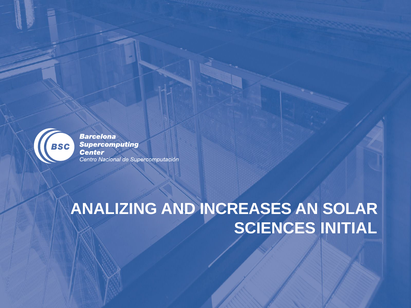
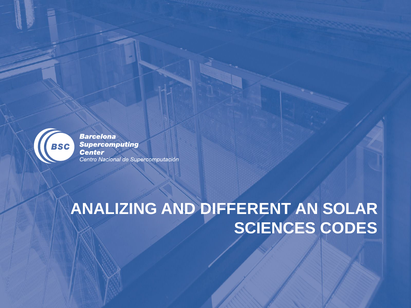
INCREASES: INCREASES -> DIFFERENT
INITIAL: INITIAL -> CODES
